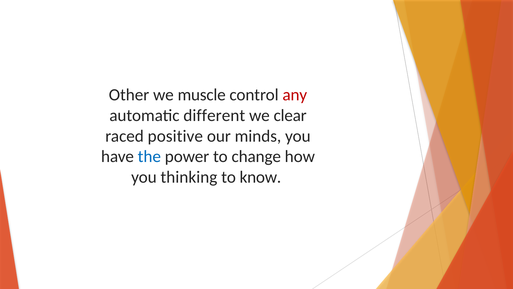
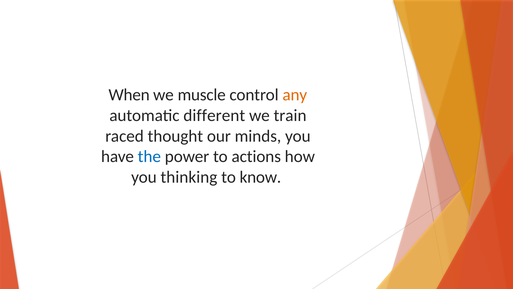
Other: Other -> When
any colour: red -> orange
clear: clear -> train
positive: positive -> thought
change: change -> actions
